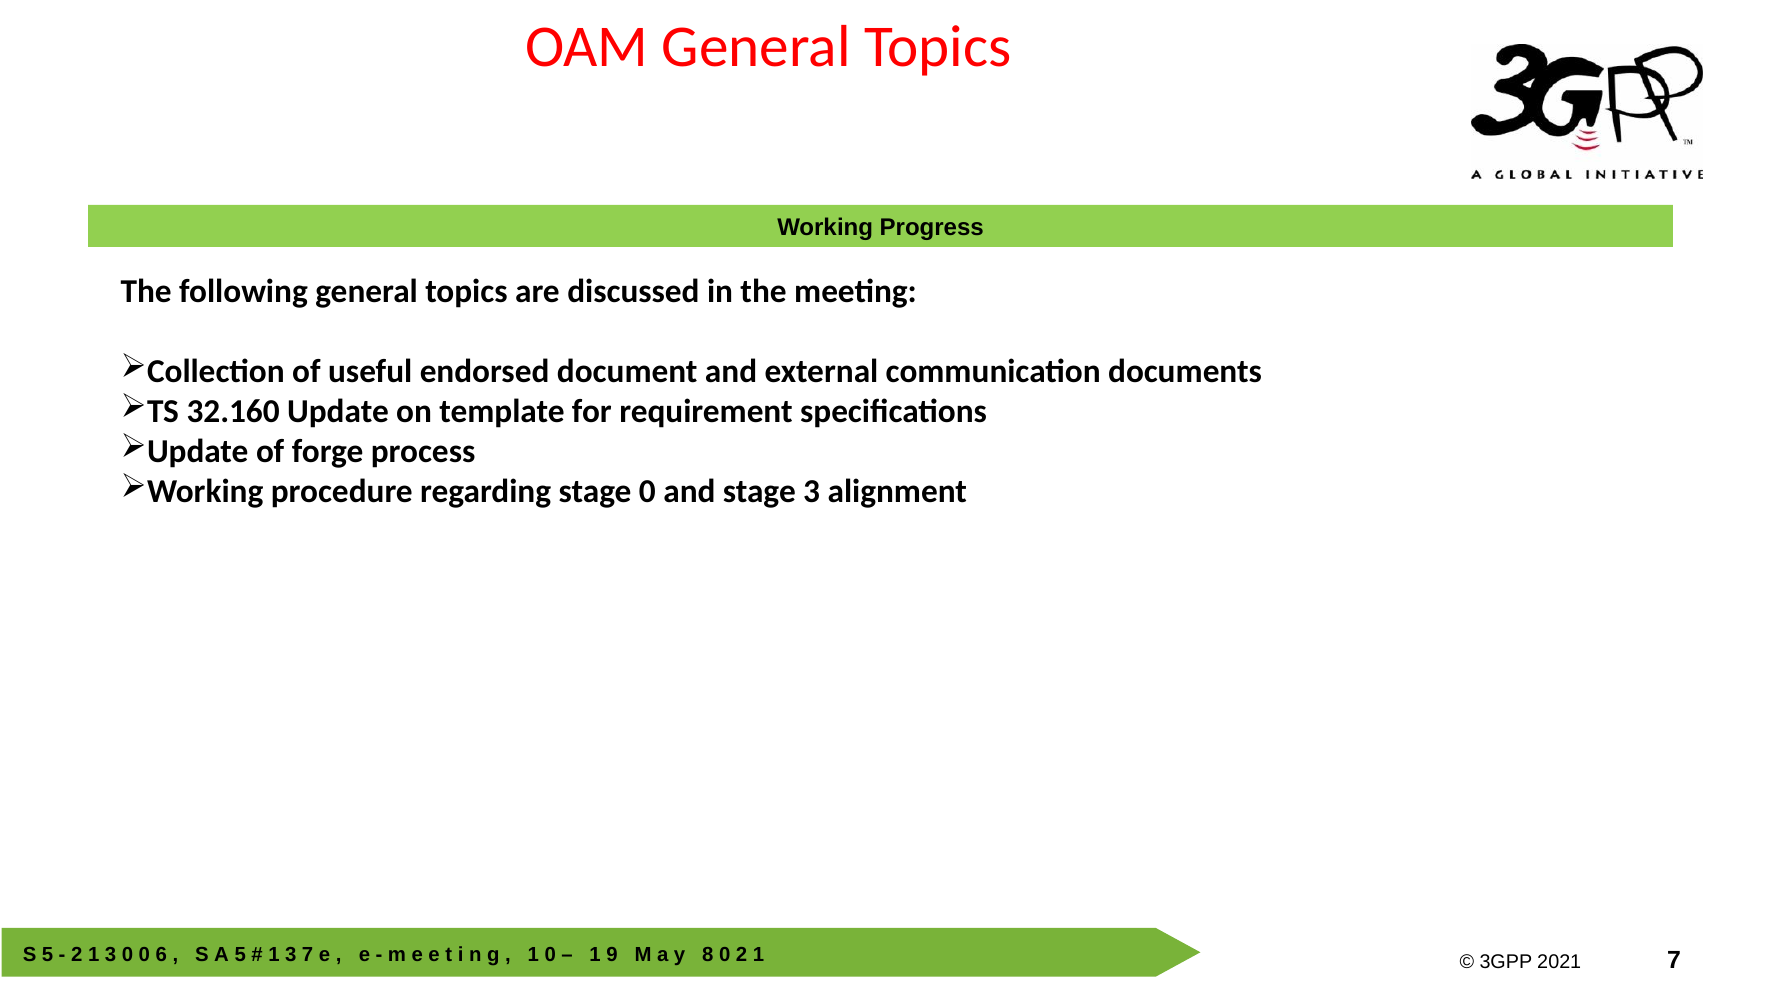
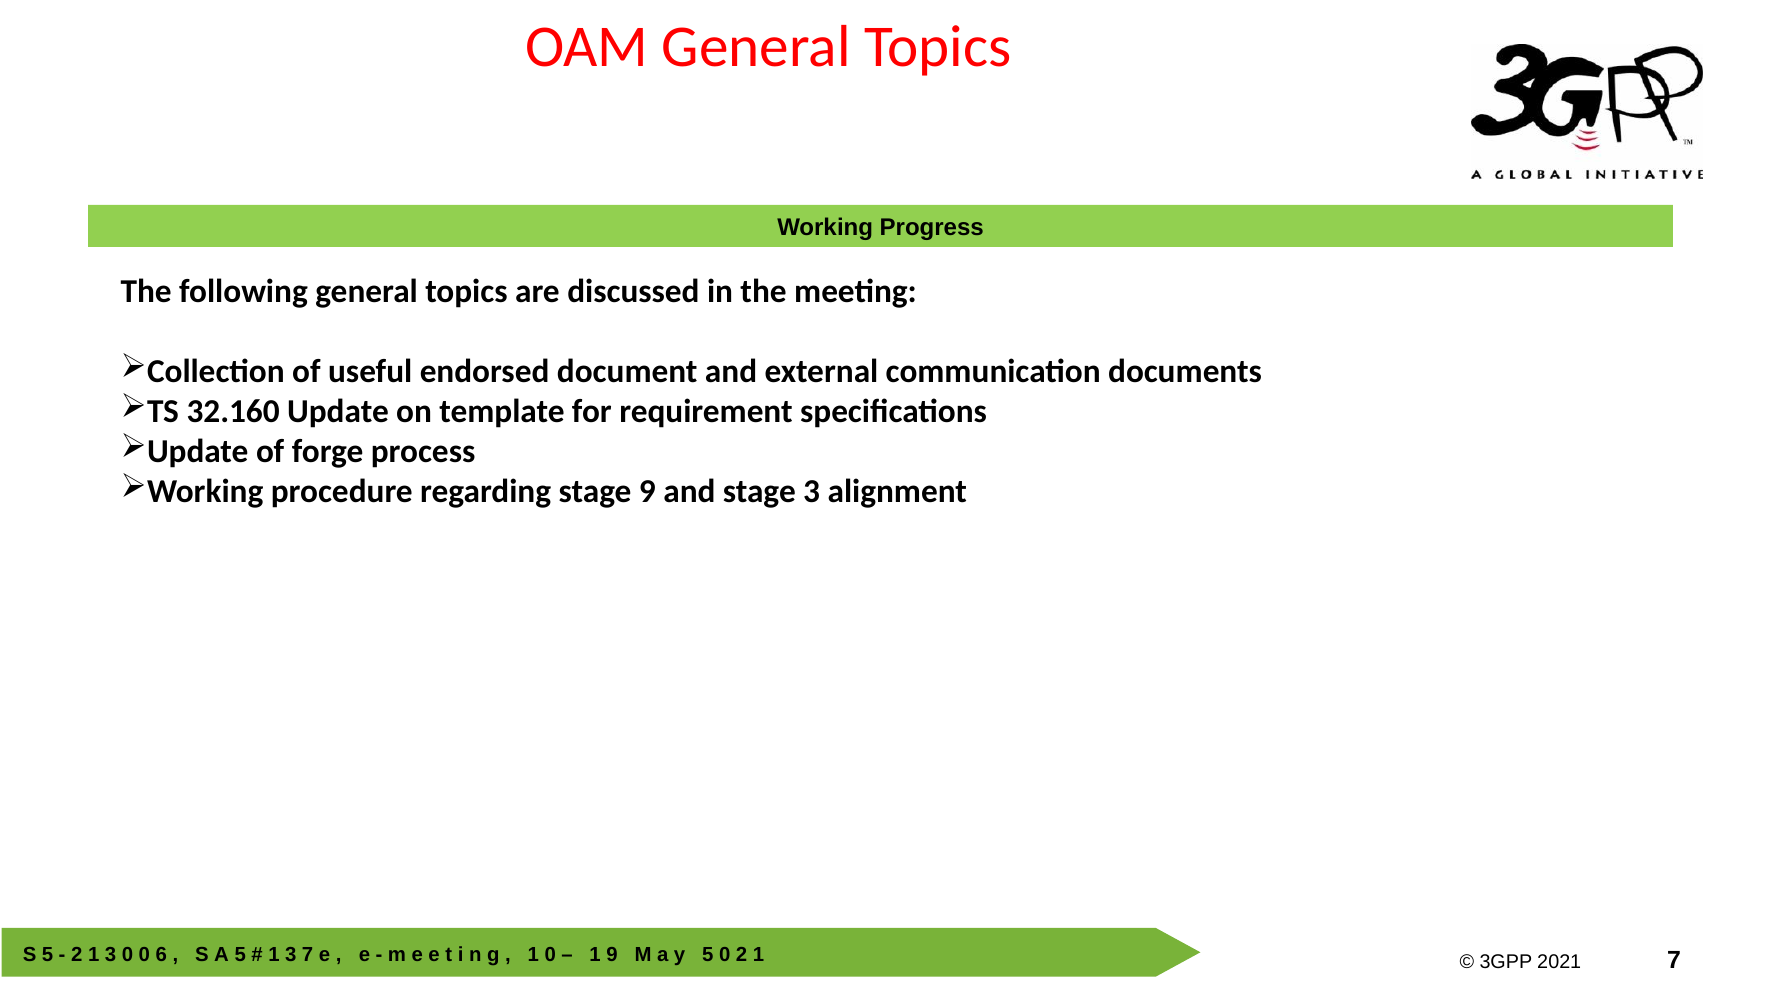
stage 0: 0 -> 9
8 at (708, 954): 8 -> 5
